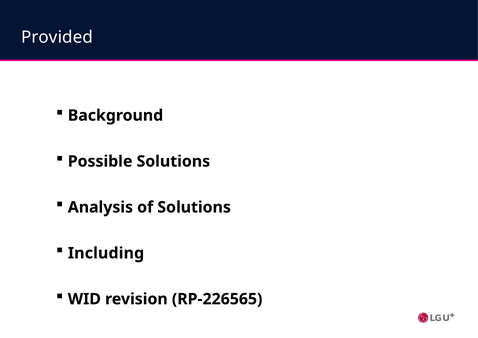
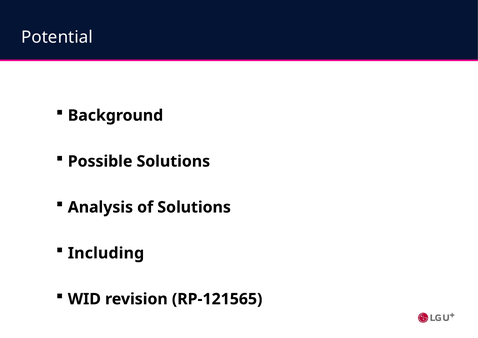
Provided: Provided -> Potential
RP-226565: RP-226565 -> RP-121565
